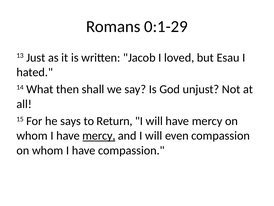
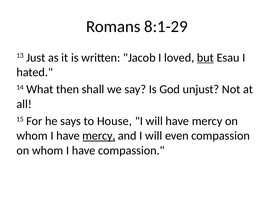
0:1-29: 0:1-29 -> 8:1-29
but underline: none -> present
Return: Return -> House
